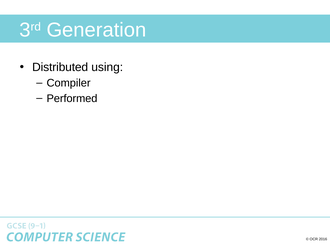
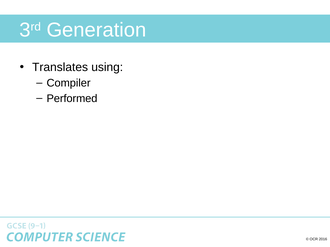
Distributed: Distributed -> Translates
